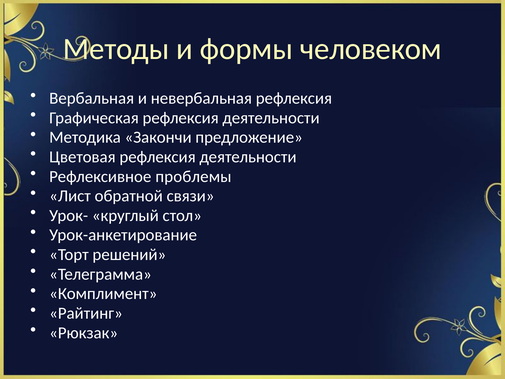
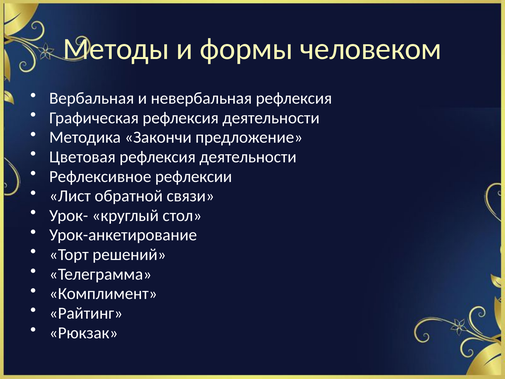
проблемы: проблемы -> рефлексии
